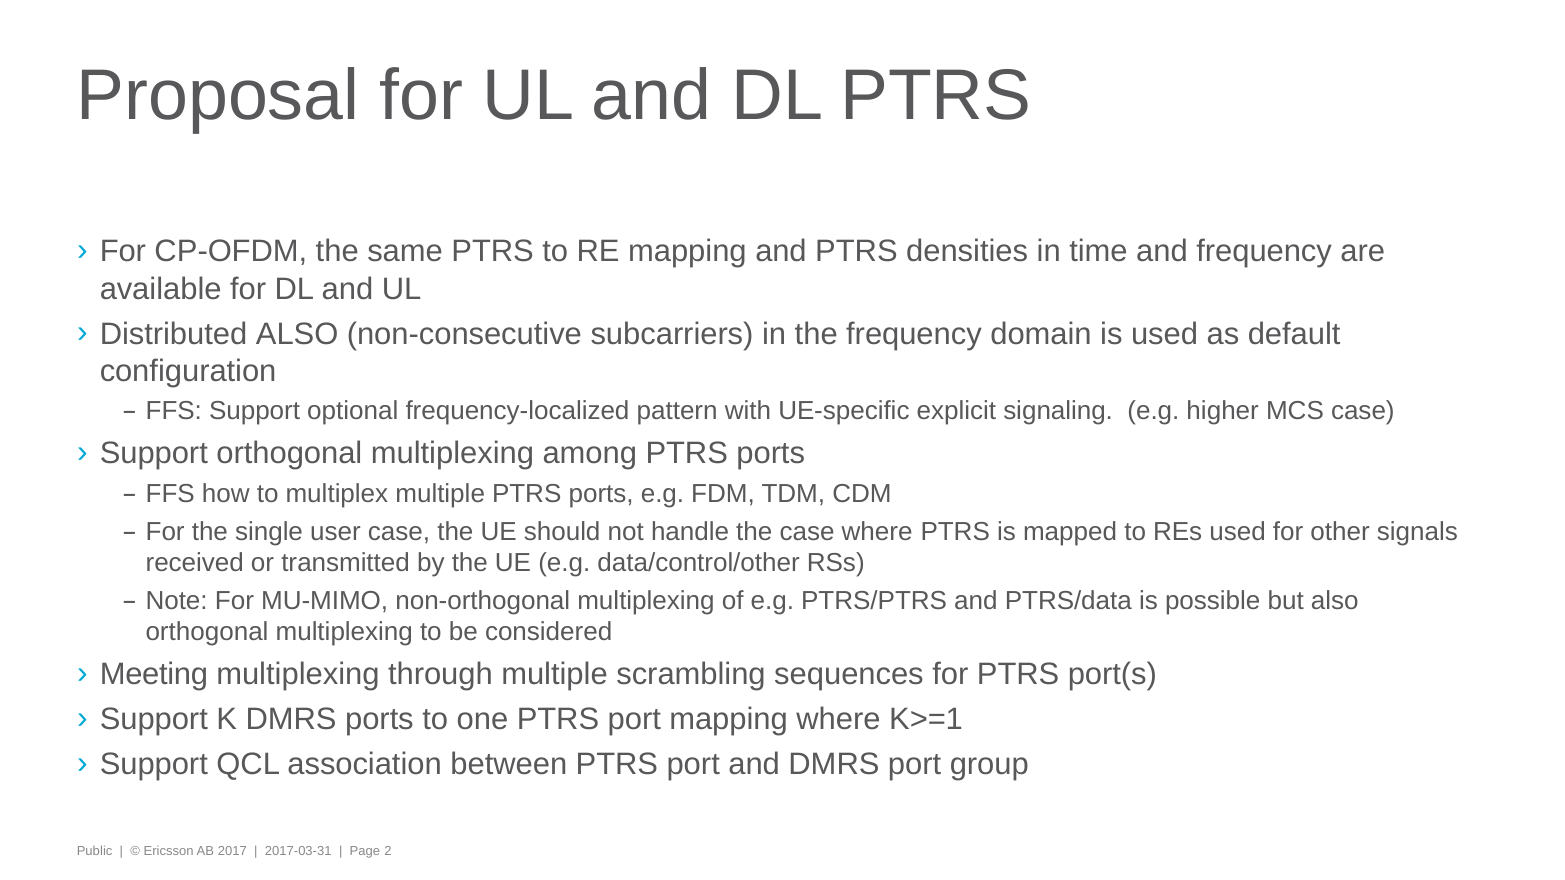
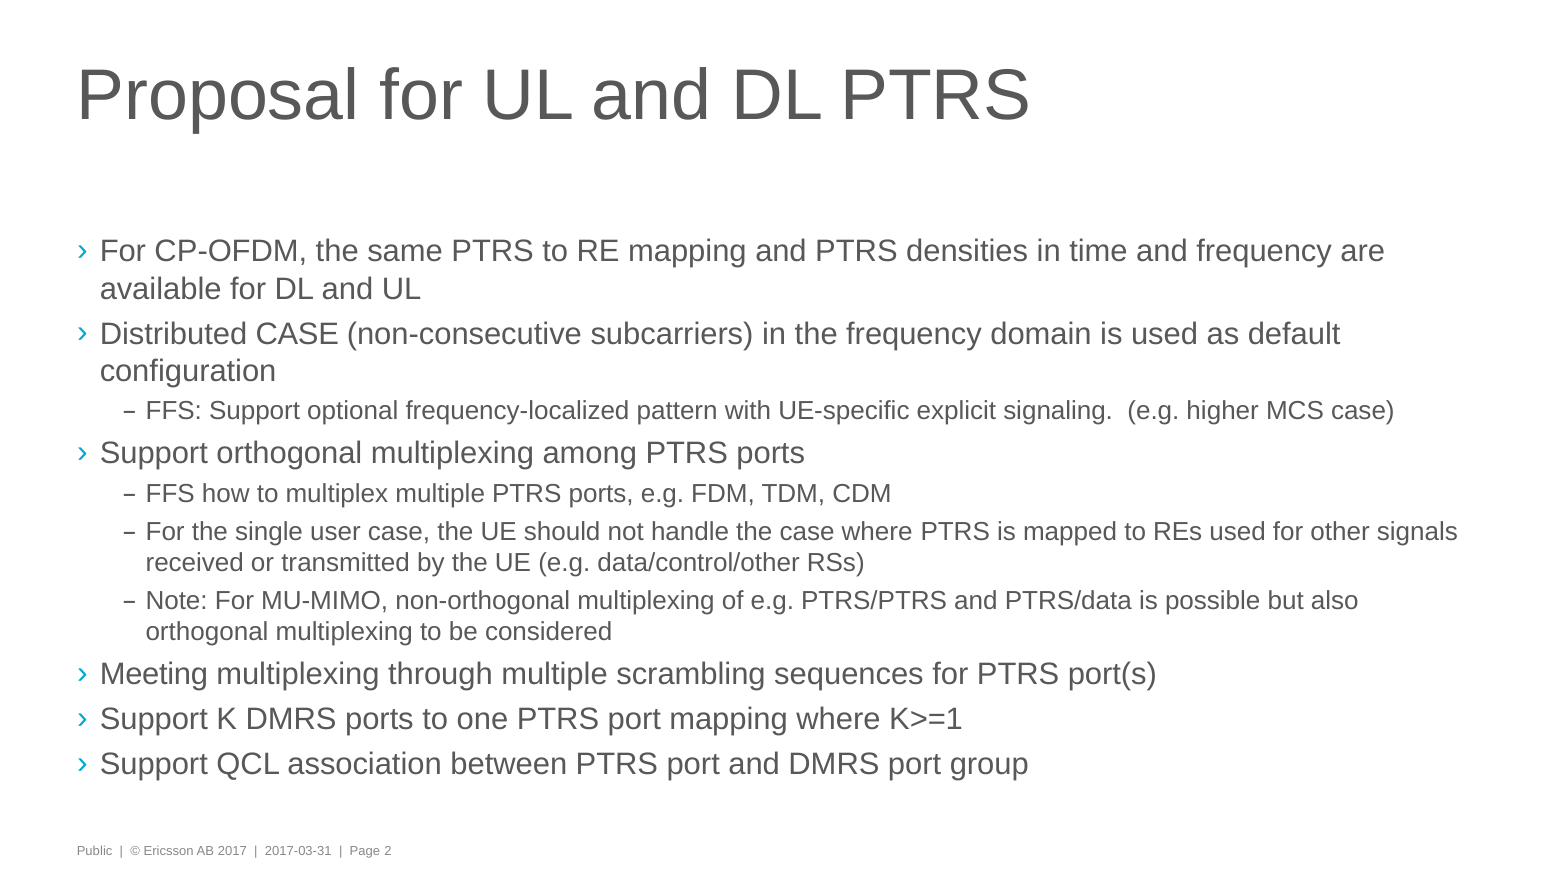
Distributed ALSO: ALSO -> CASE
